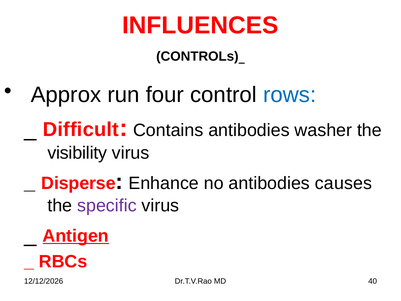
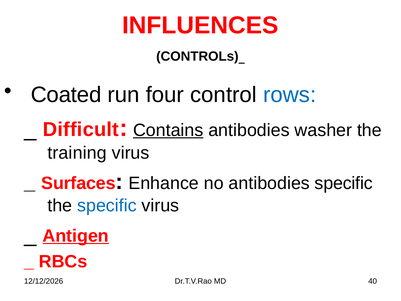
Approx: Approx -> Coated
Contains underline: none -> present
visibility: visibility -> training
Disperse: Disperse -> Surfaces
antibodies causes: causes -> specific
specific at (107, 205) colour: purple -> blue
